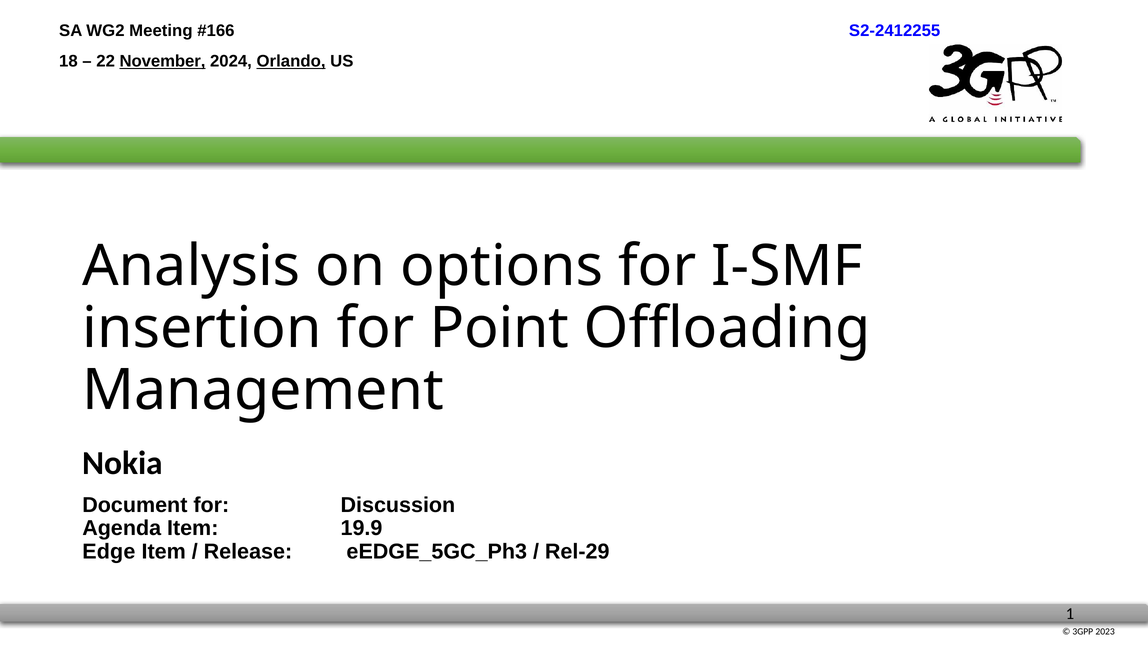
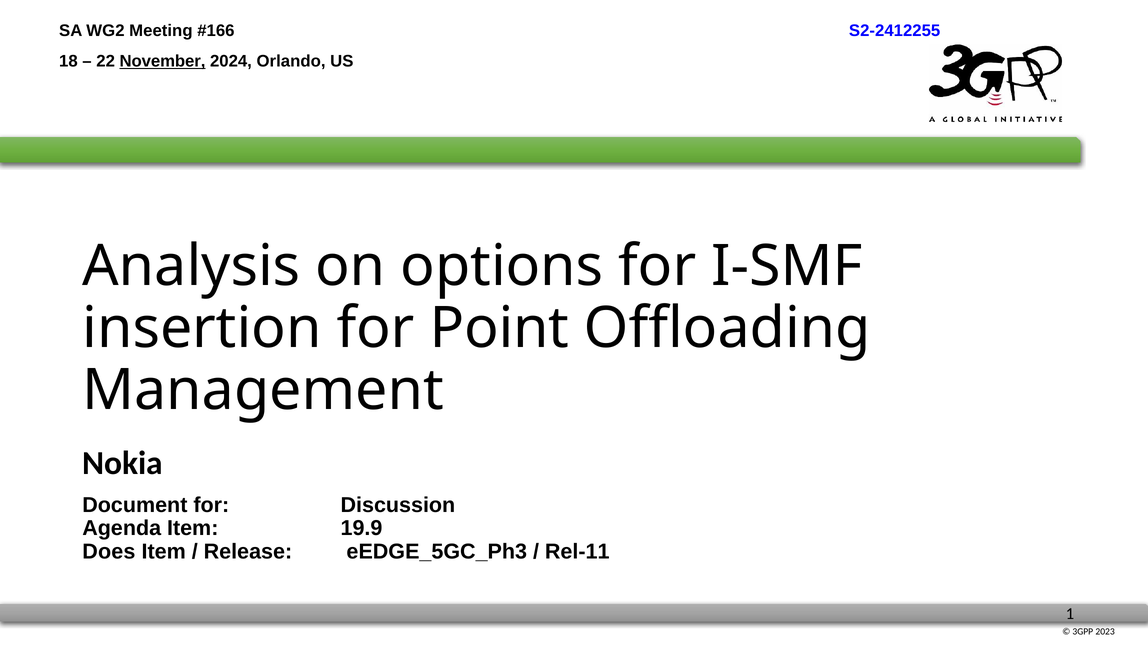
Orlando underline: present -> none
Edge: Edge -> Does
Rel-29: Rel-29 -> Rel-11
